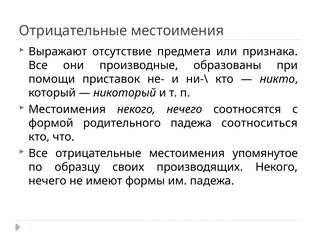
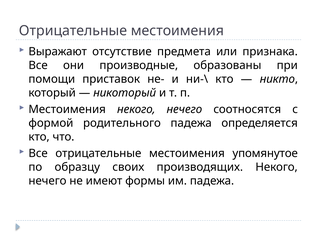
соотноситься: соотноситься -> определяется
